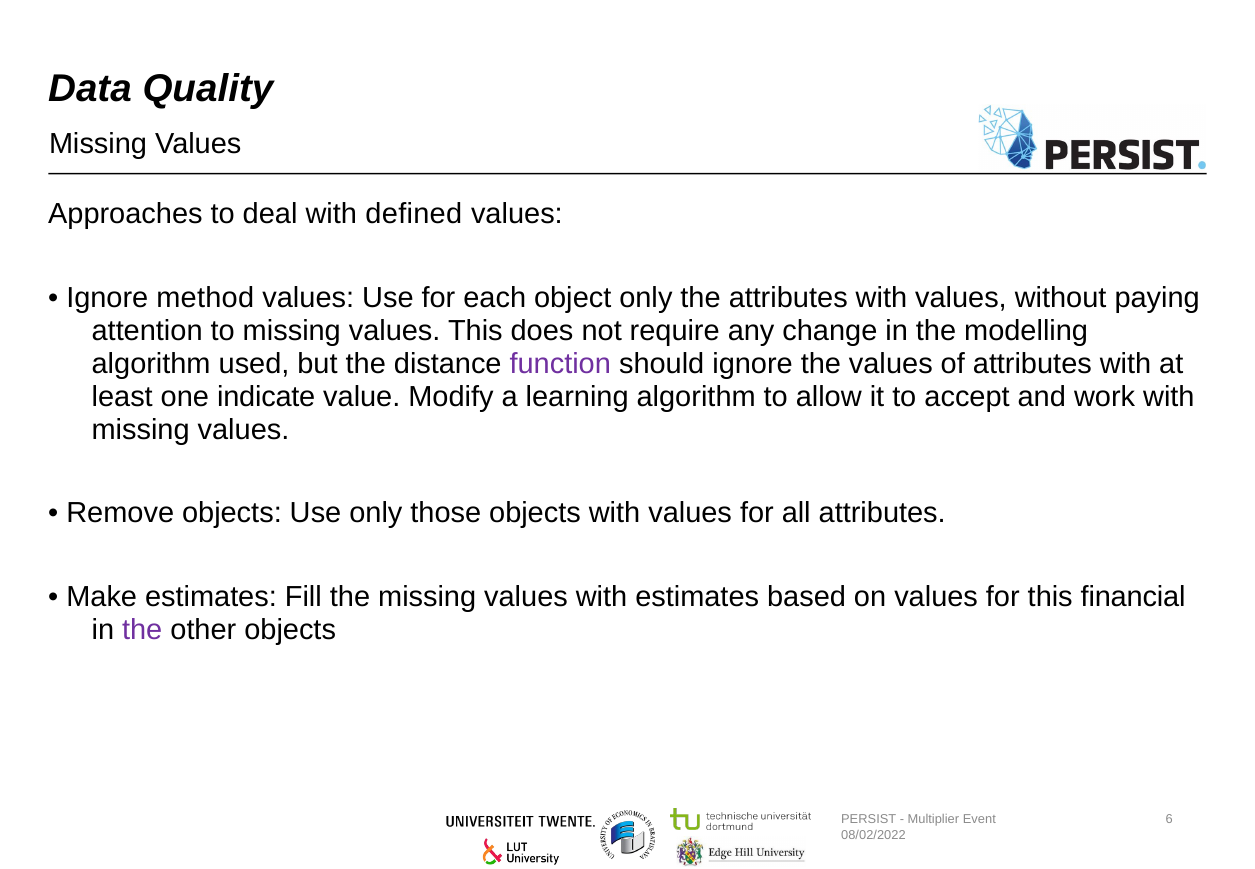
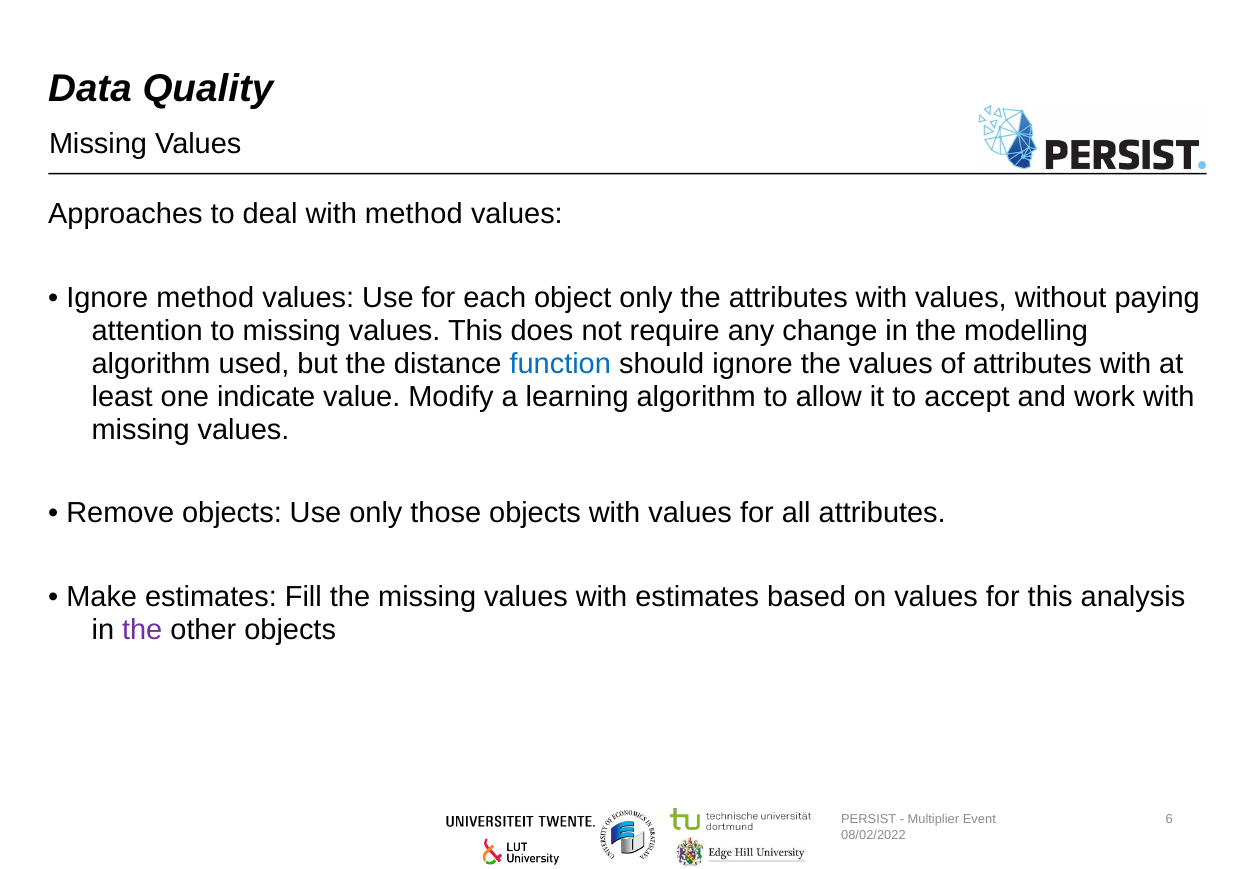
with defined: defined -> method
function colour: purple -> blue
financial: financial -> analysis
